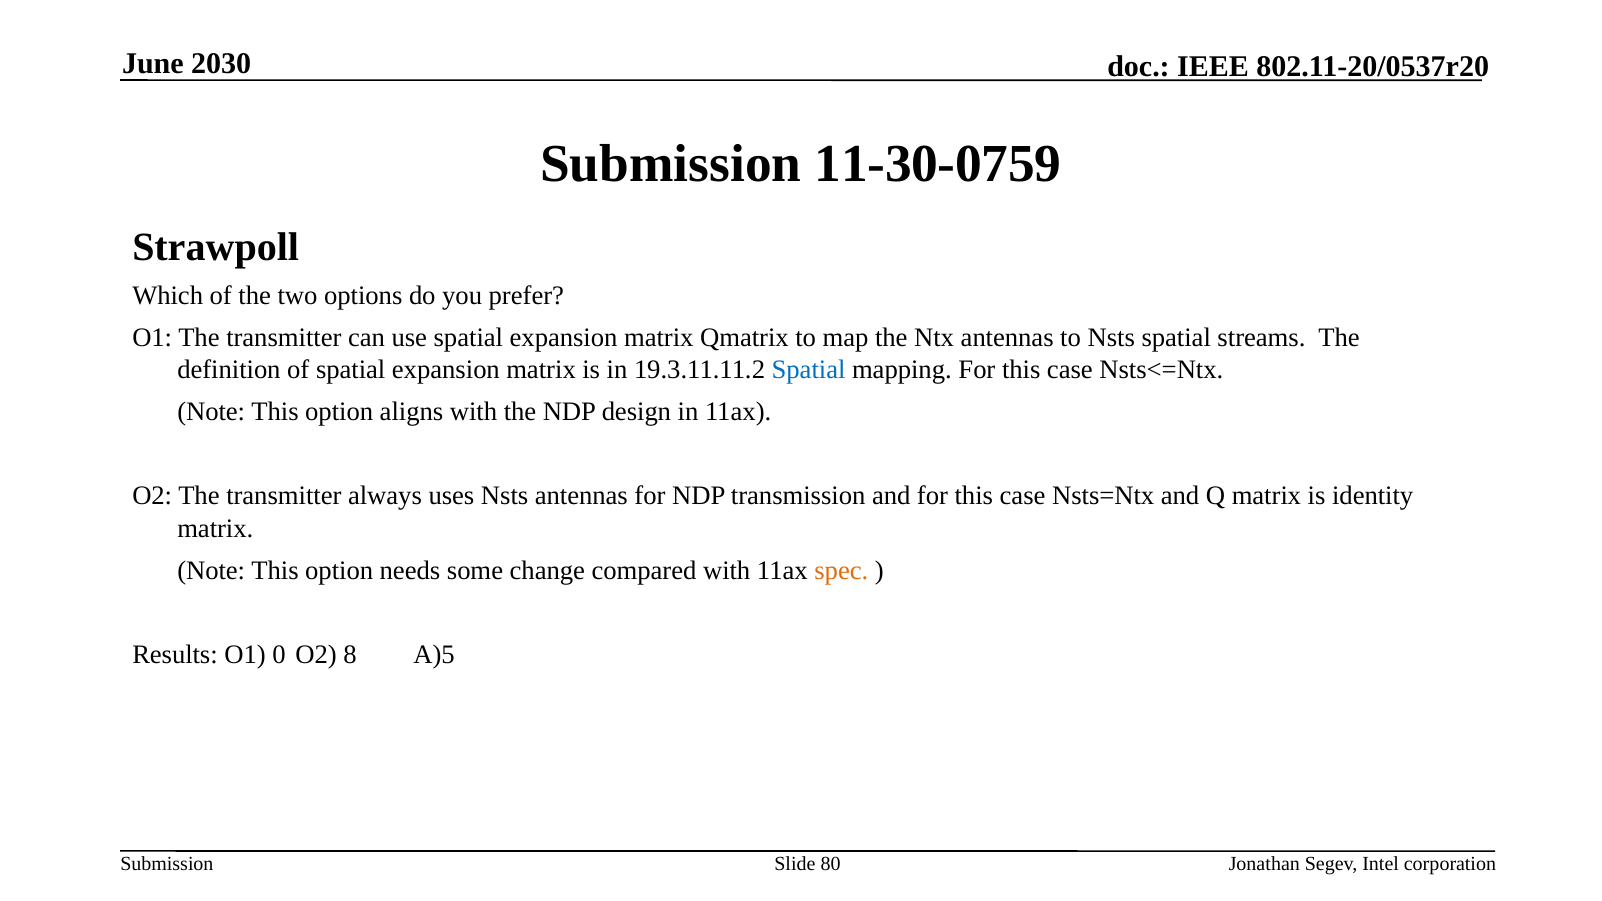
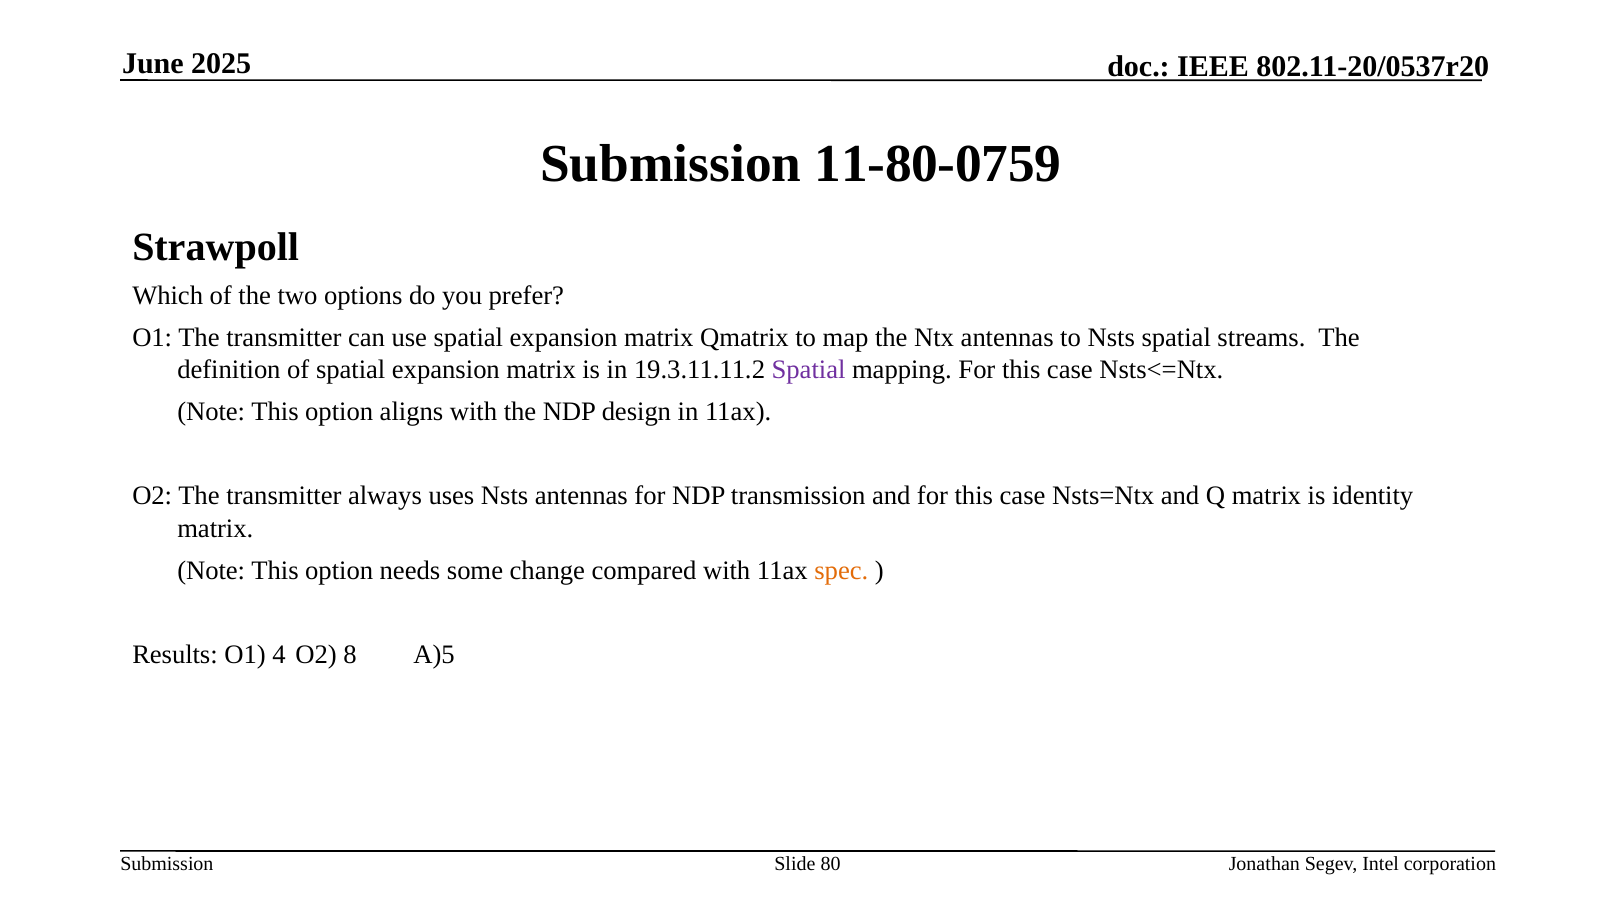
2030: 2030 -> 2025
11-30-0759: 11-30-0759 -> 11-80-0759
Spatial at (809, 370) colour: blue -> purple
0: 0 -> 4
